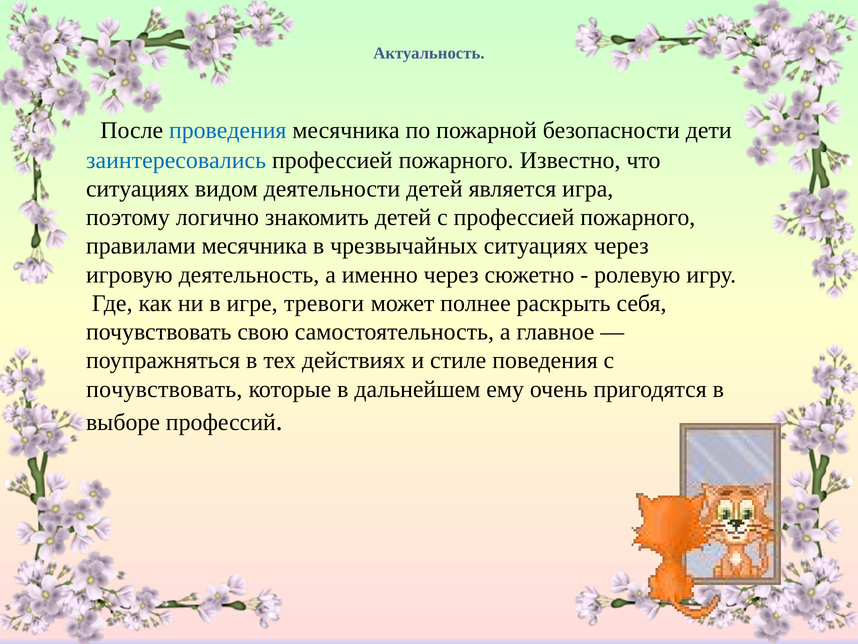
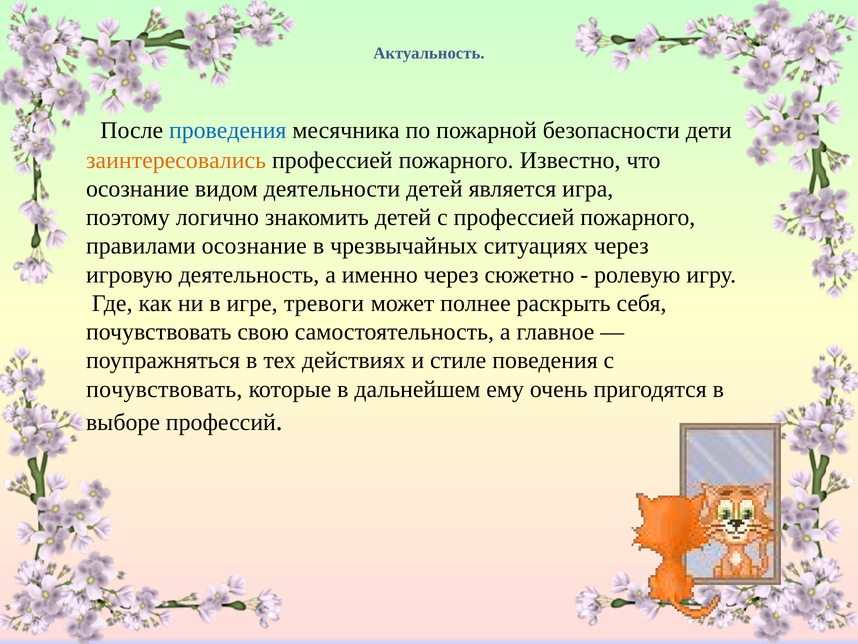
заинтересовались colour: blue -> orange
ситуациях at (138, 189): ситуациях -> осознание
правилами месячника: месячника -> осознание
